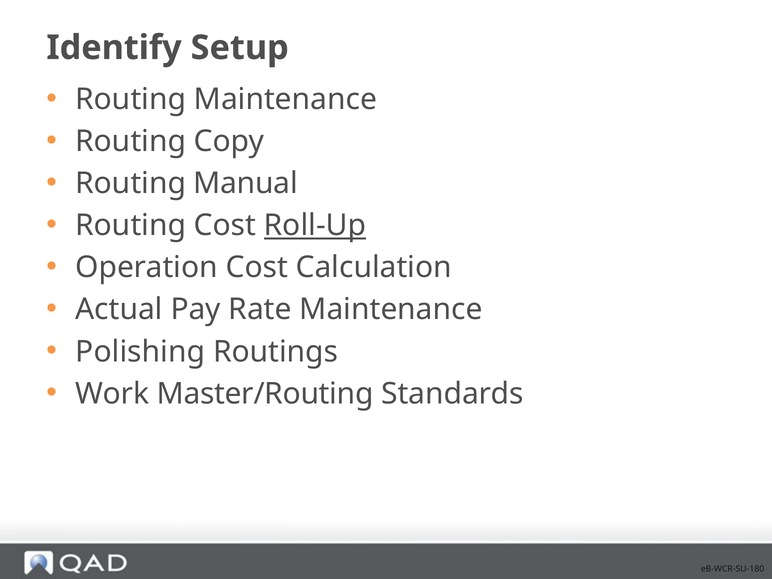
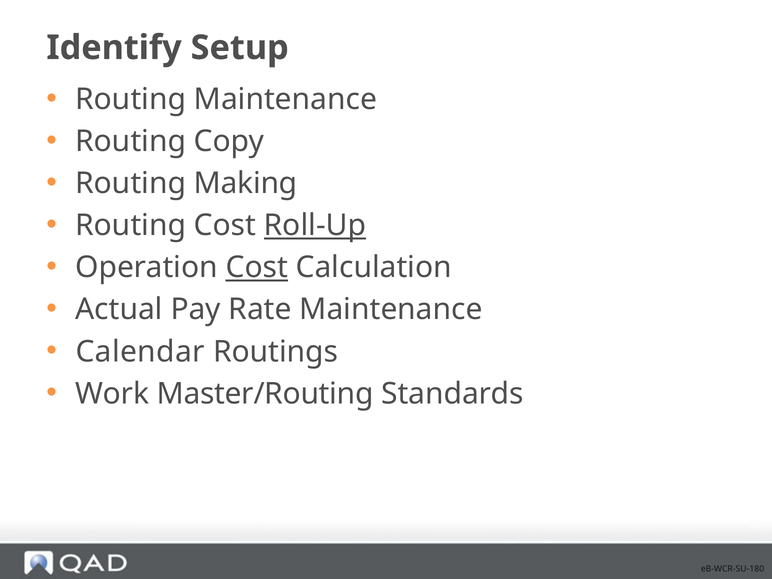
Manual: Manual -> Making
Cost at (257, 268) underline: none -> present
Polishing: Polishing -> Calendar
